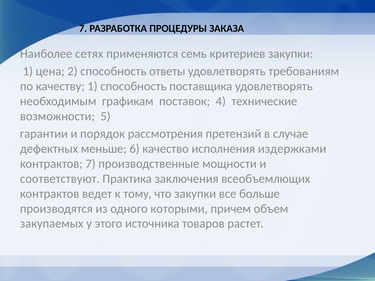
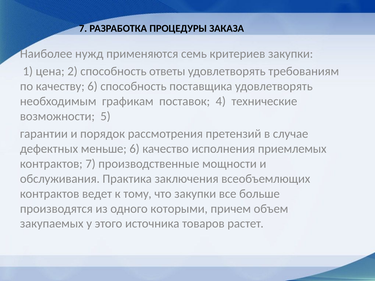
сетях: сетях -> нужд
качеству 1: 1 -> 6
издержками: издержками -> приемлемых
соответствуют: соответствуют -> обслуживания
